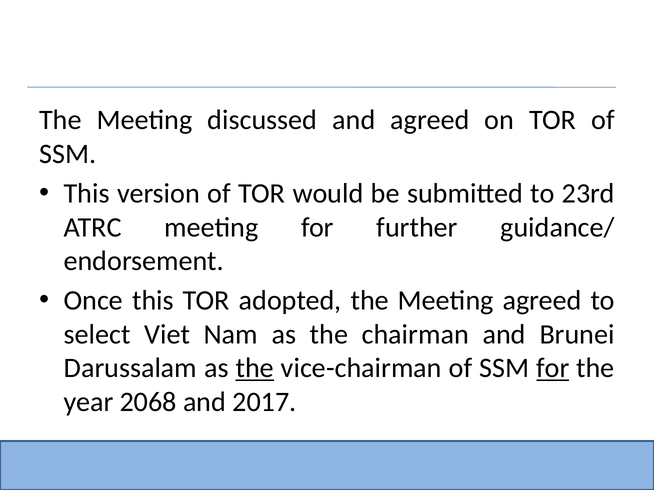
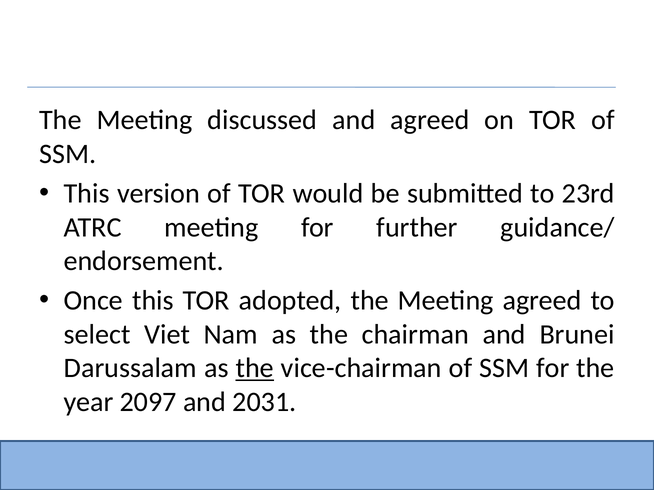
for at (553, 369) underline: present -> none
2068: 2068 -> 2097
2017: 2017 -> 2031
